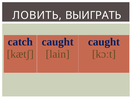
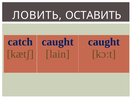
ВЫИГРАТЬ: ВЫИГРАТЬ -> ОСТАВИТЬ
